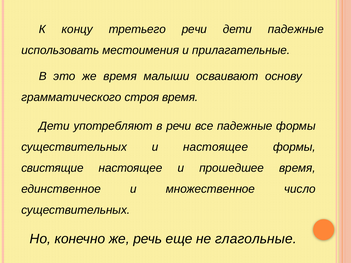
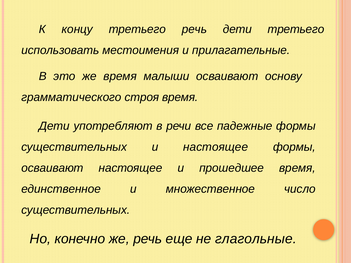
третьего речи: речи -> речь
дети падежные: падежные -> третьего
свистящие at (52, 168): свистящие -> осваивают
